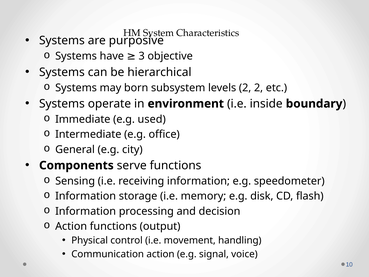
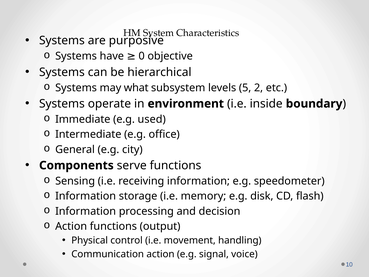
3: 3 -> 0
born: born -> what
levels 2: 2 -> 5
